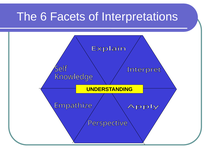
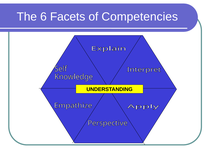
Interpretations: Interpretations -> Competencies
